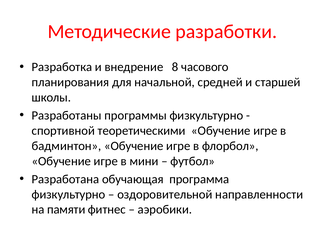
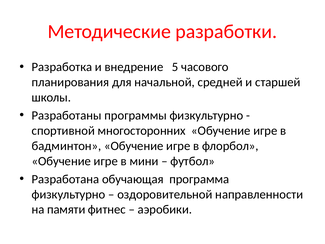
8: 8 -> 5
теоретическими: теоретическими -> многосторонних
